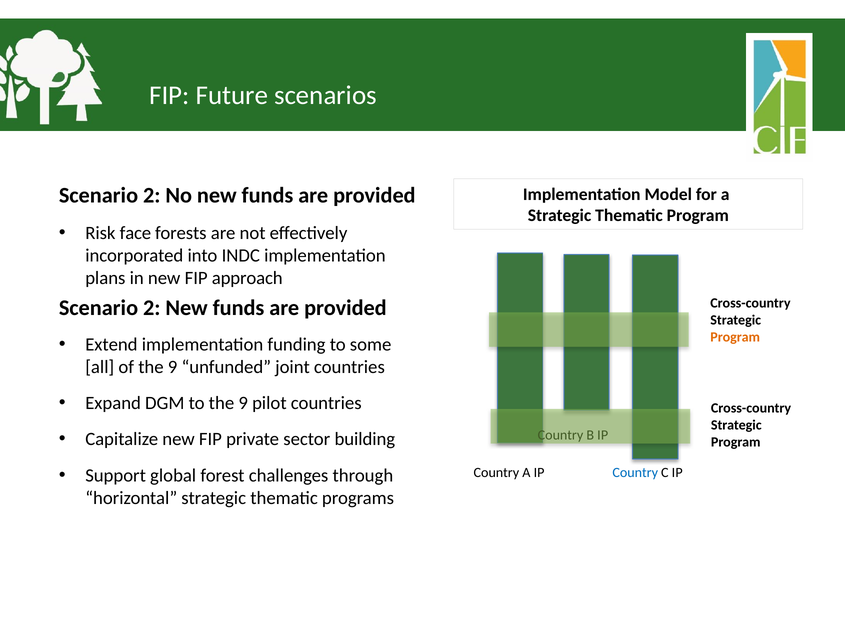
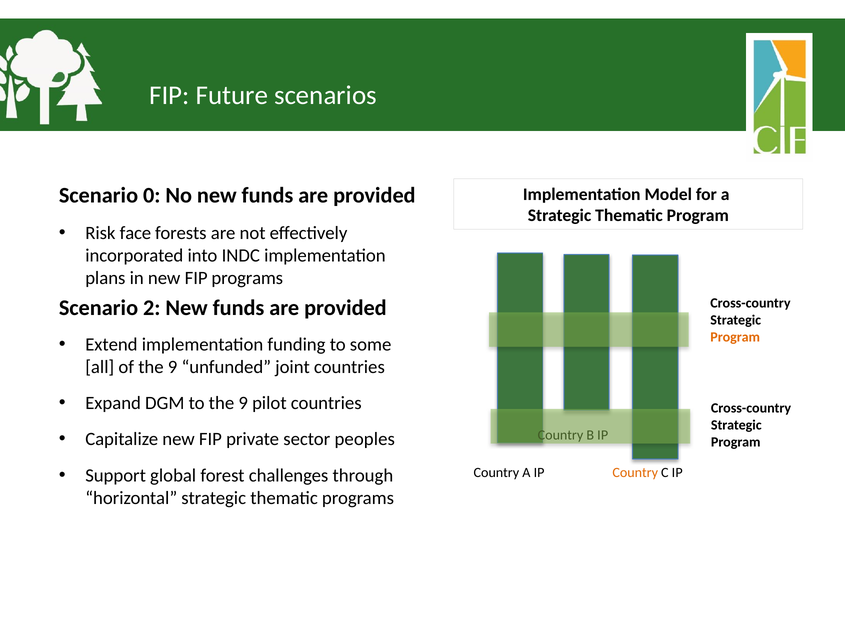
2 at (152, 195): 2 -> 0
FIP approach: approach -> programs
building: building -> peoples
Country at (635, 473) colour: blue -> orange
